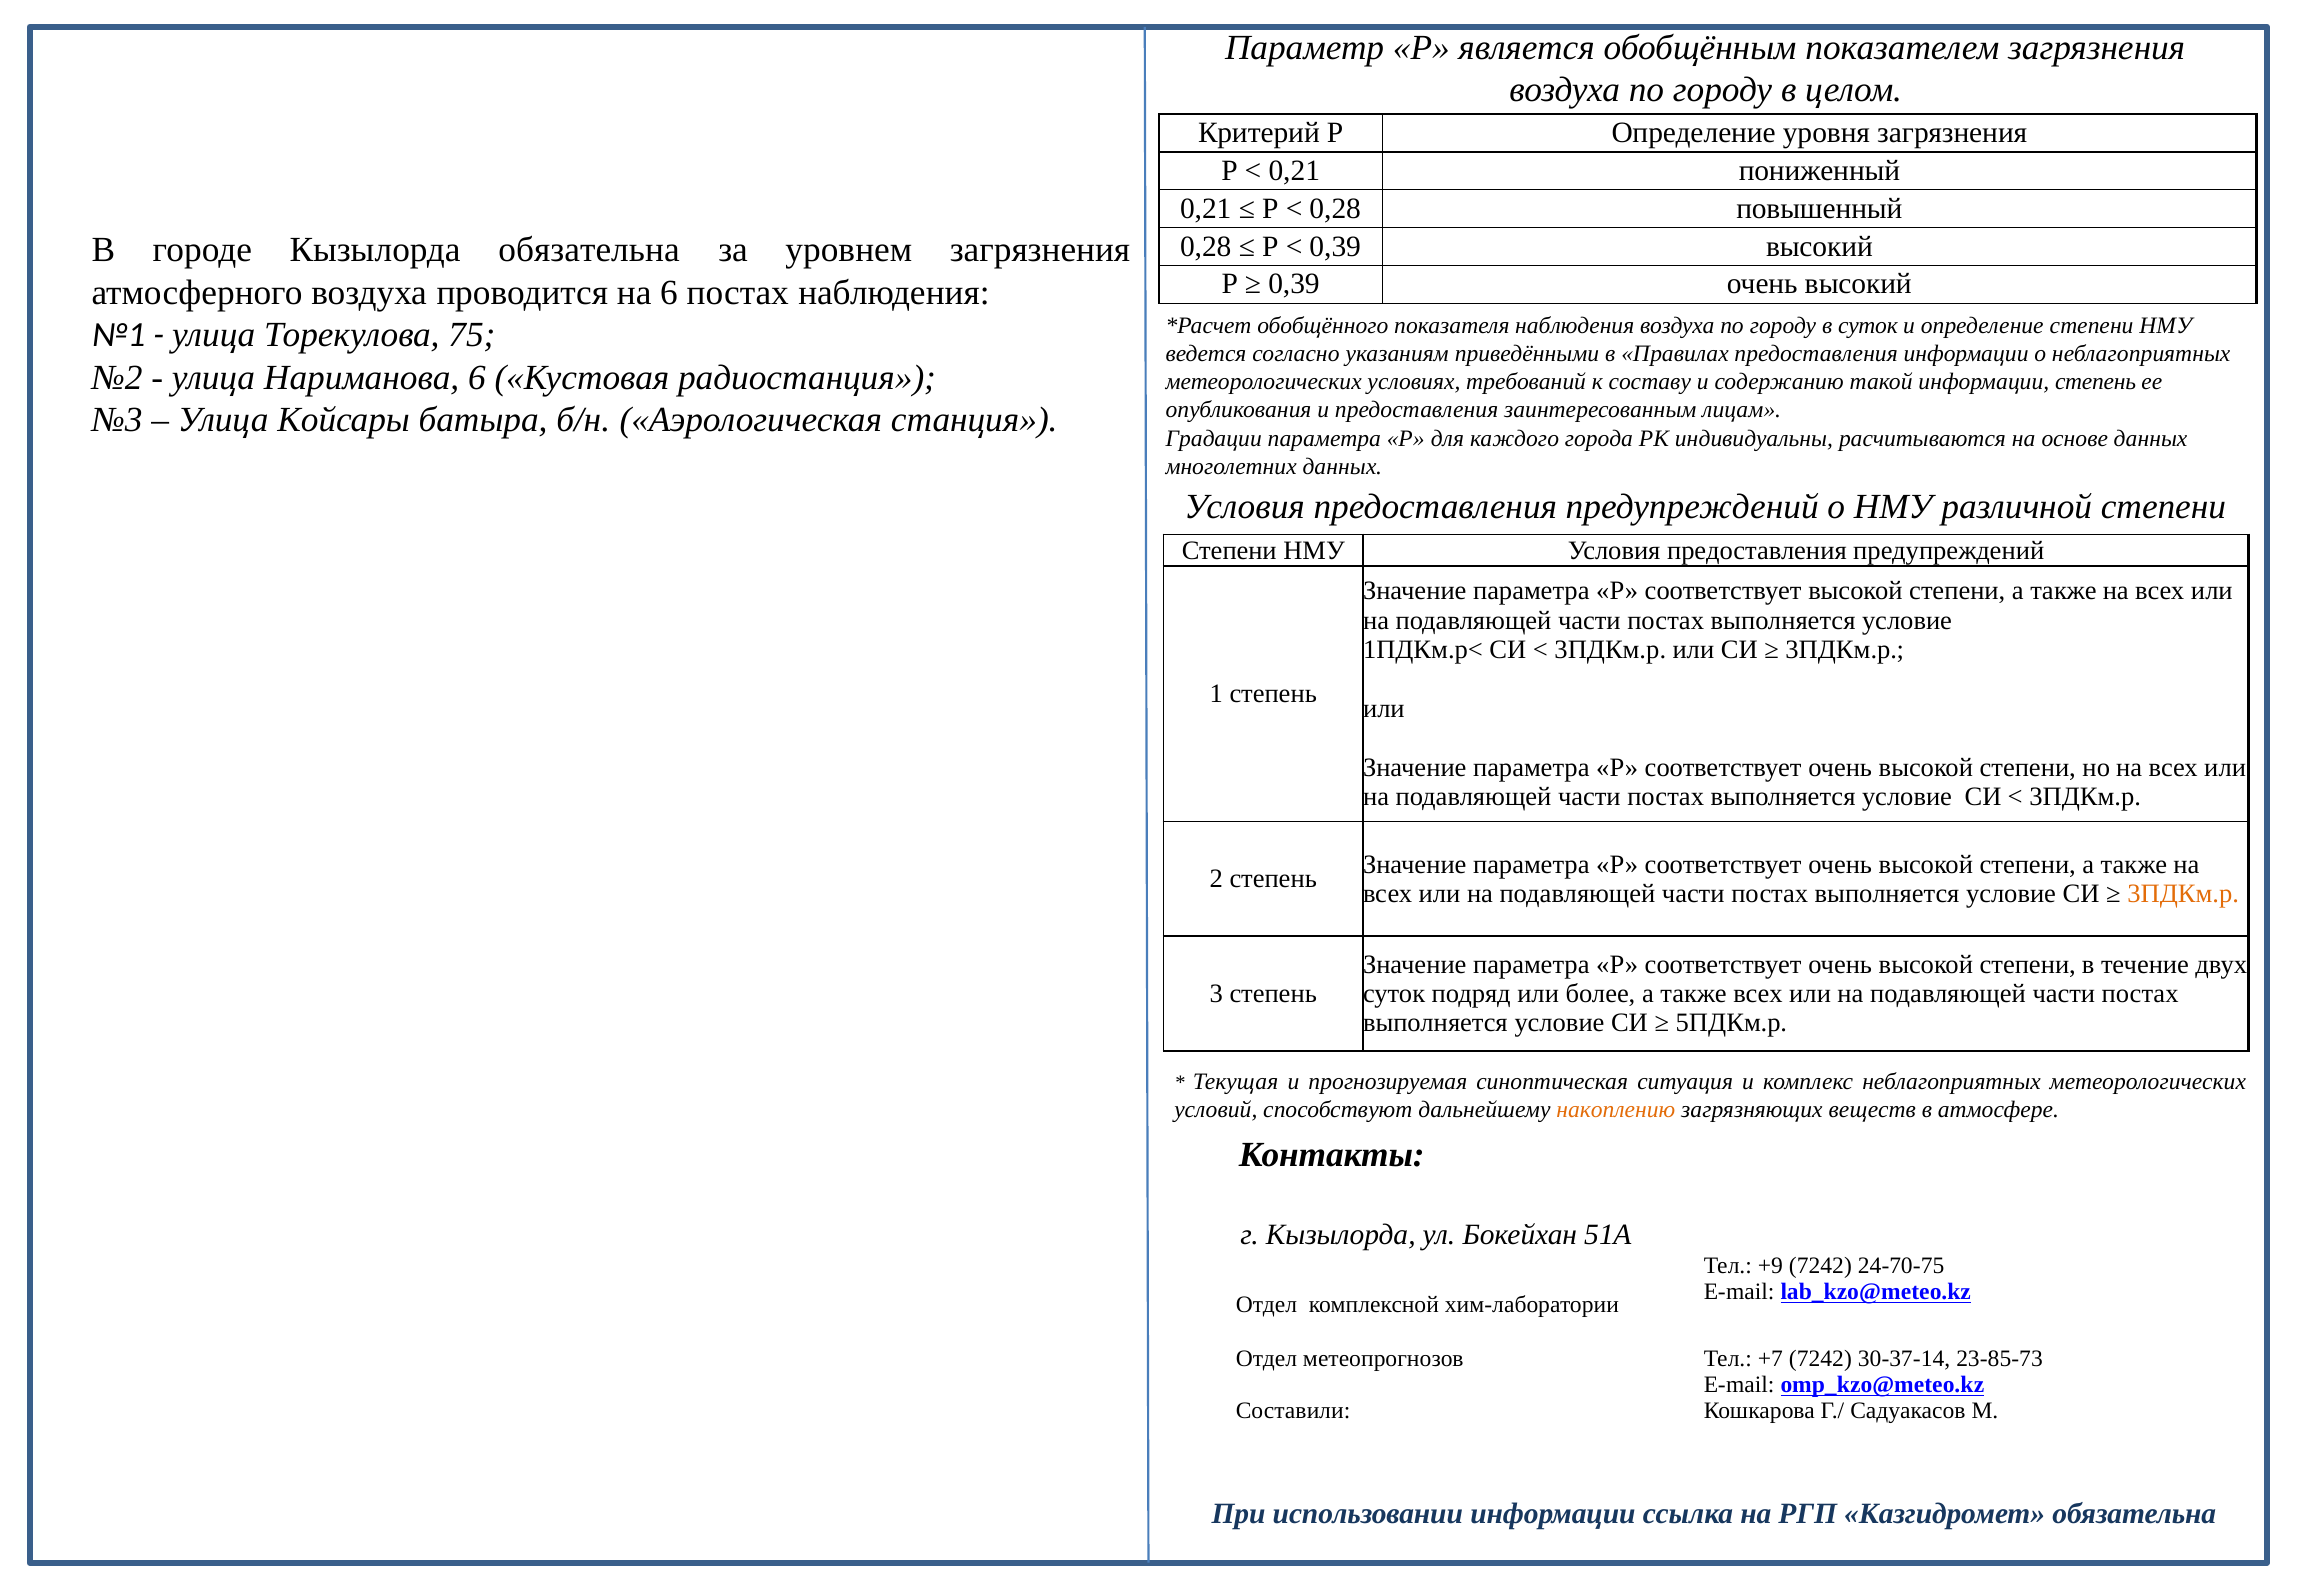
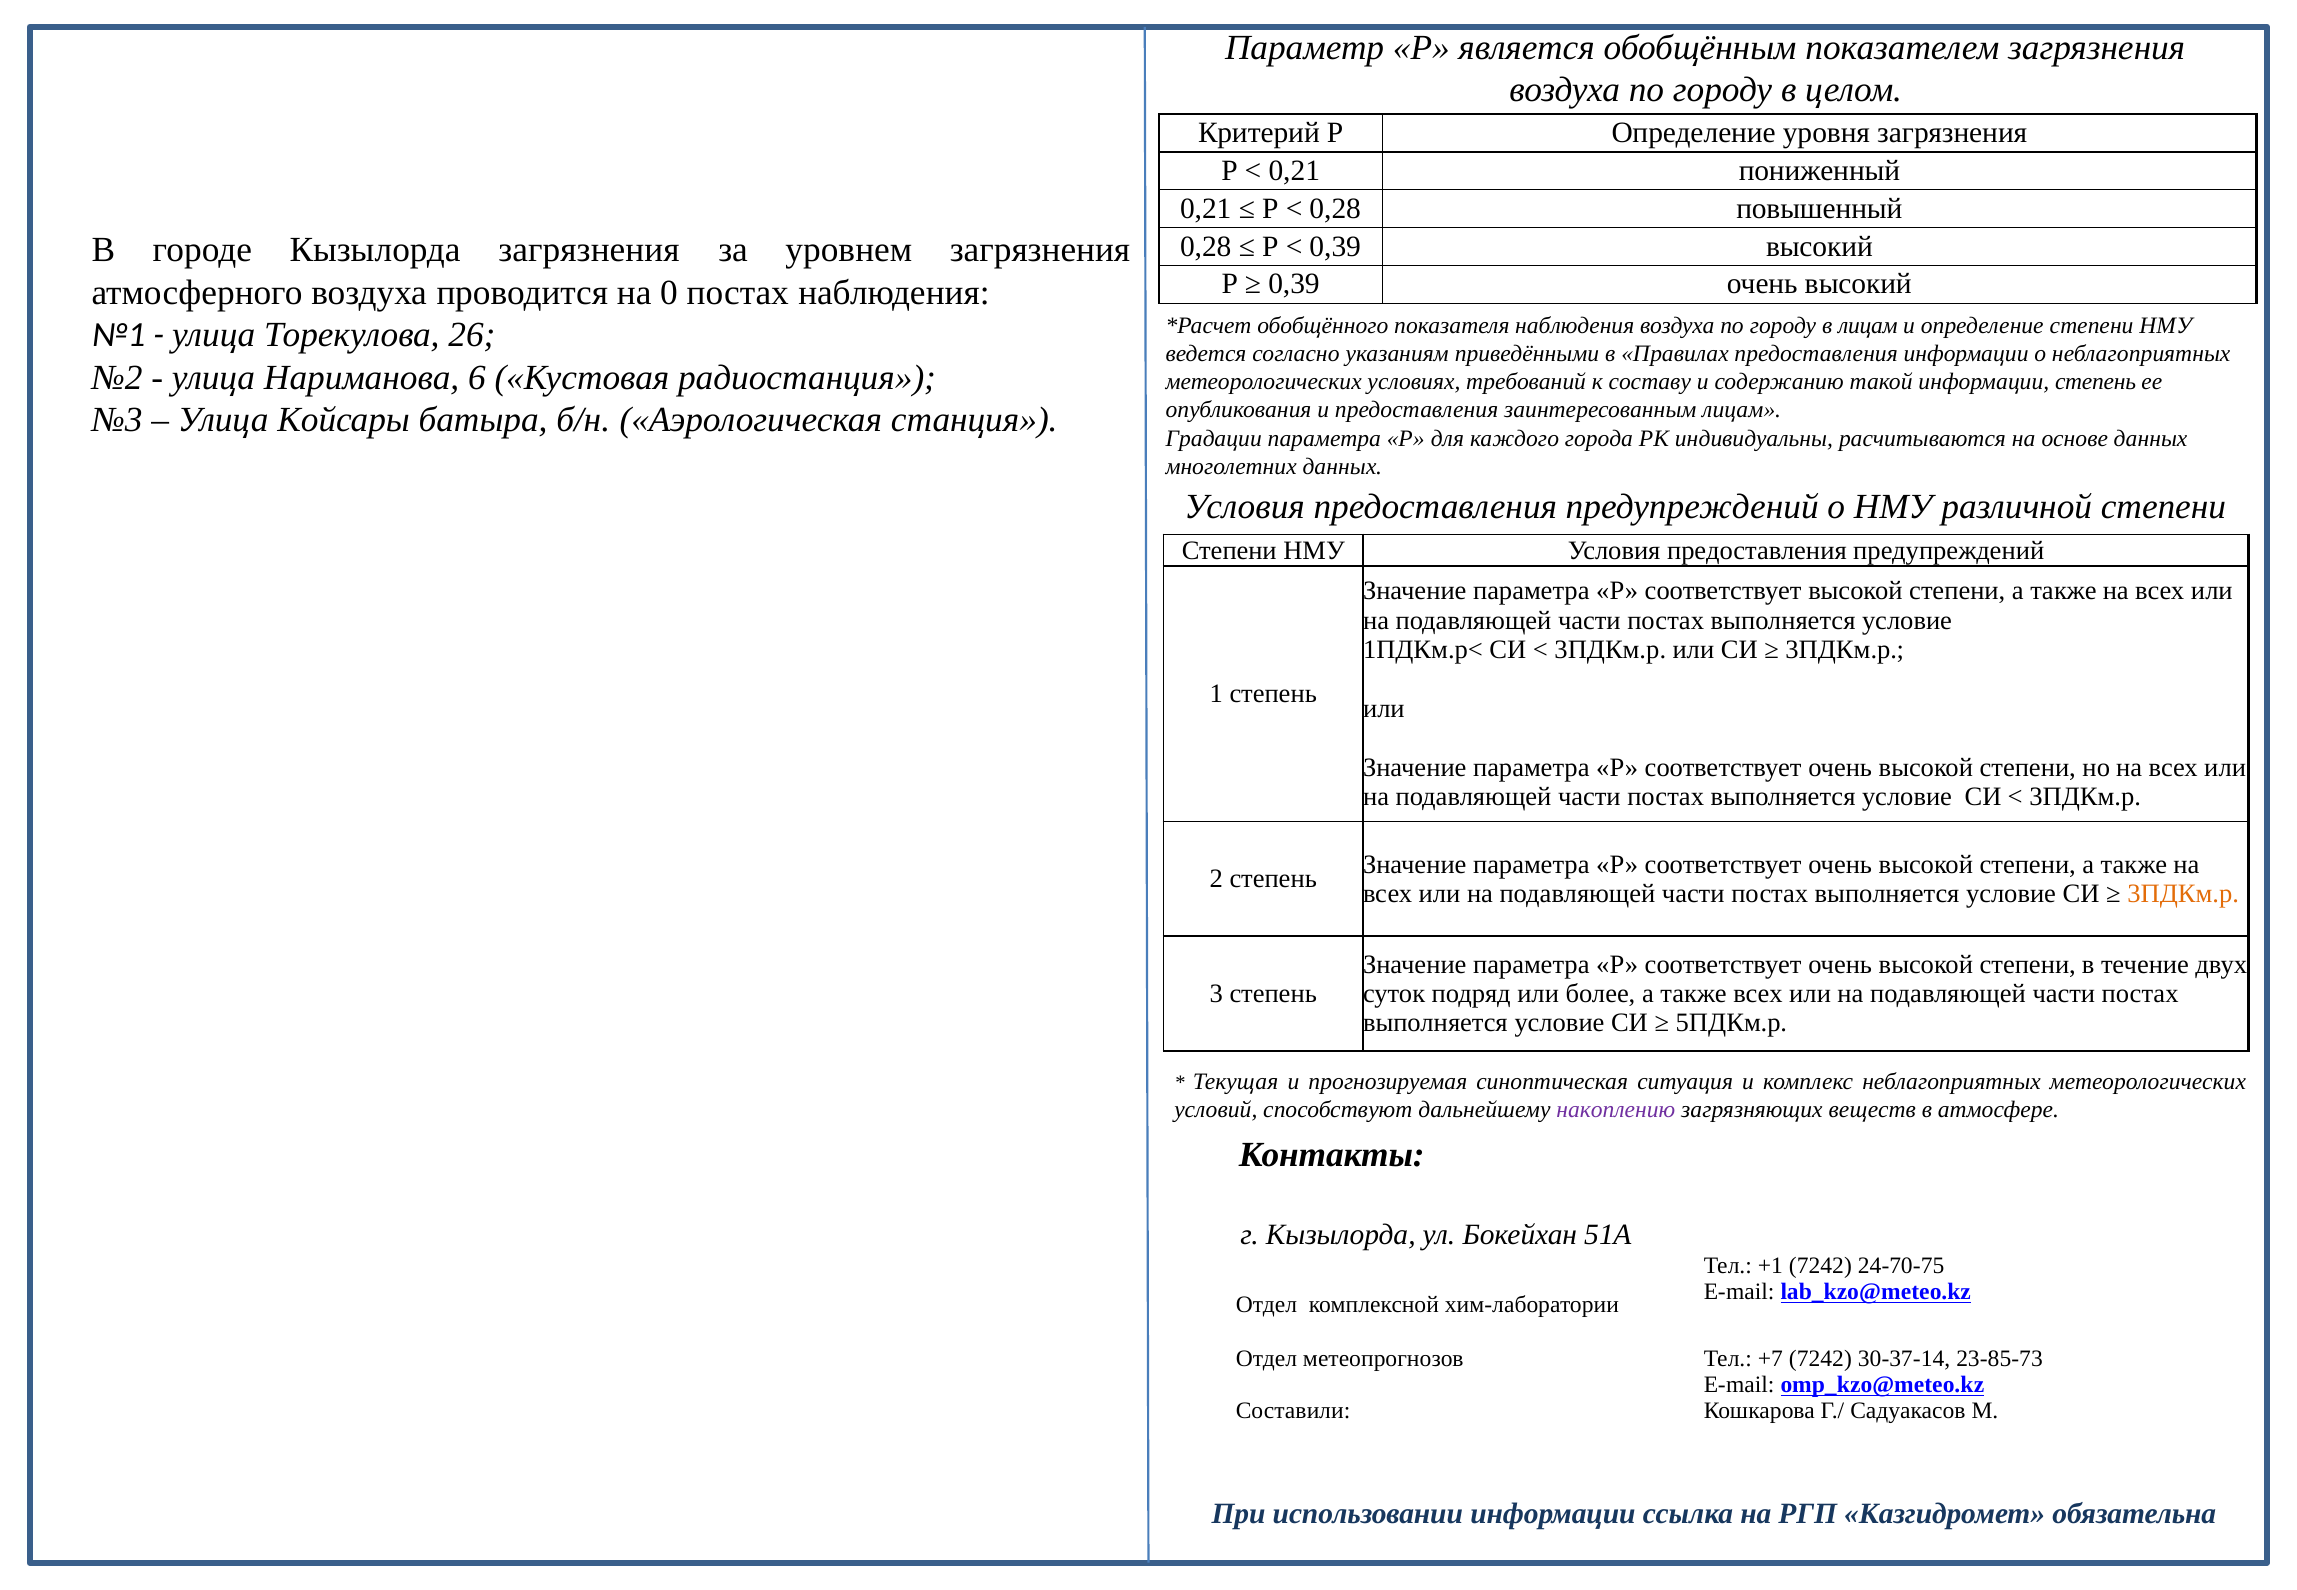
Кызылорда обязательна: обязательна -> загрязнения
на 6: 6 -> 0
в суток: суток -> лицам
75: 75 -> 26
накоплению colour: orange -> purple
+9: +9 -> +1
